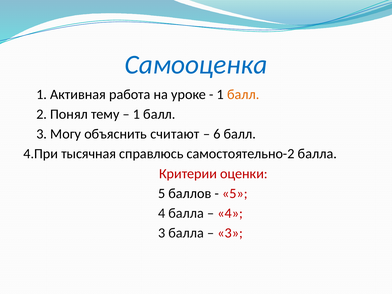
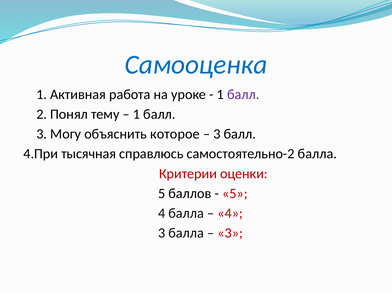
балл at (243, 94) colour: orange -> purple
считают: считают -> которое
6 at (217, 134): 6 -> 3
